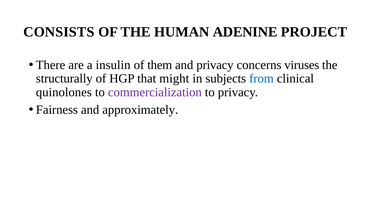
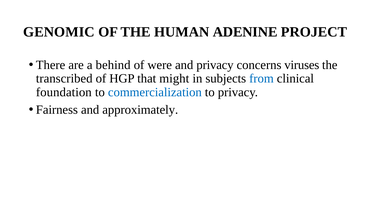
CONSISTS: CONSISTS -> GENOMIC
insulin: insulin -> behind
them: them -> were
structurally: structurally -> transcribed
quinolones: quinolones -> foundation
commercialization colour: purple -> blue
